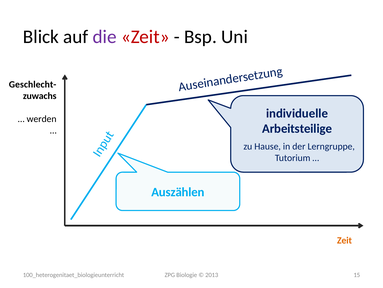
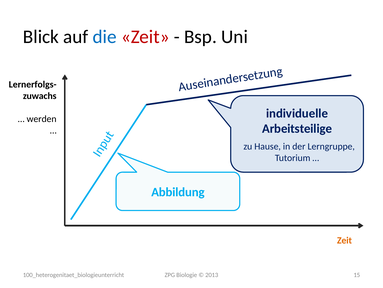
die colour: purple -> blue
Geschlecht-: Geschlecht- -> Lernerfolgs-
Auszählen: Auszählen -> Abbildung
